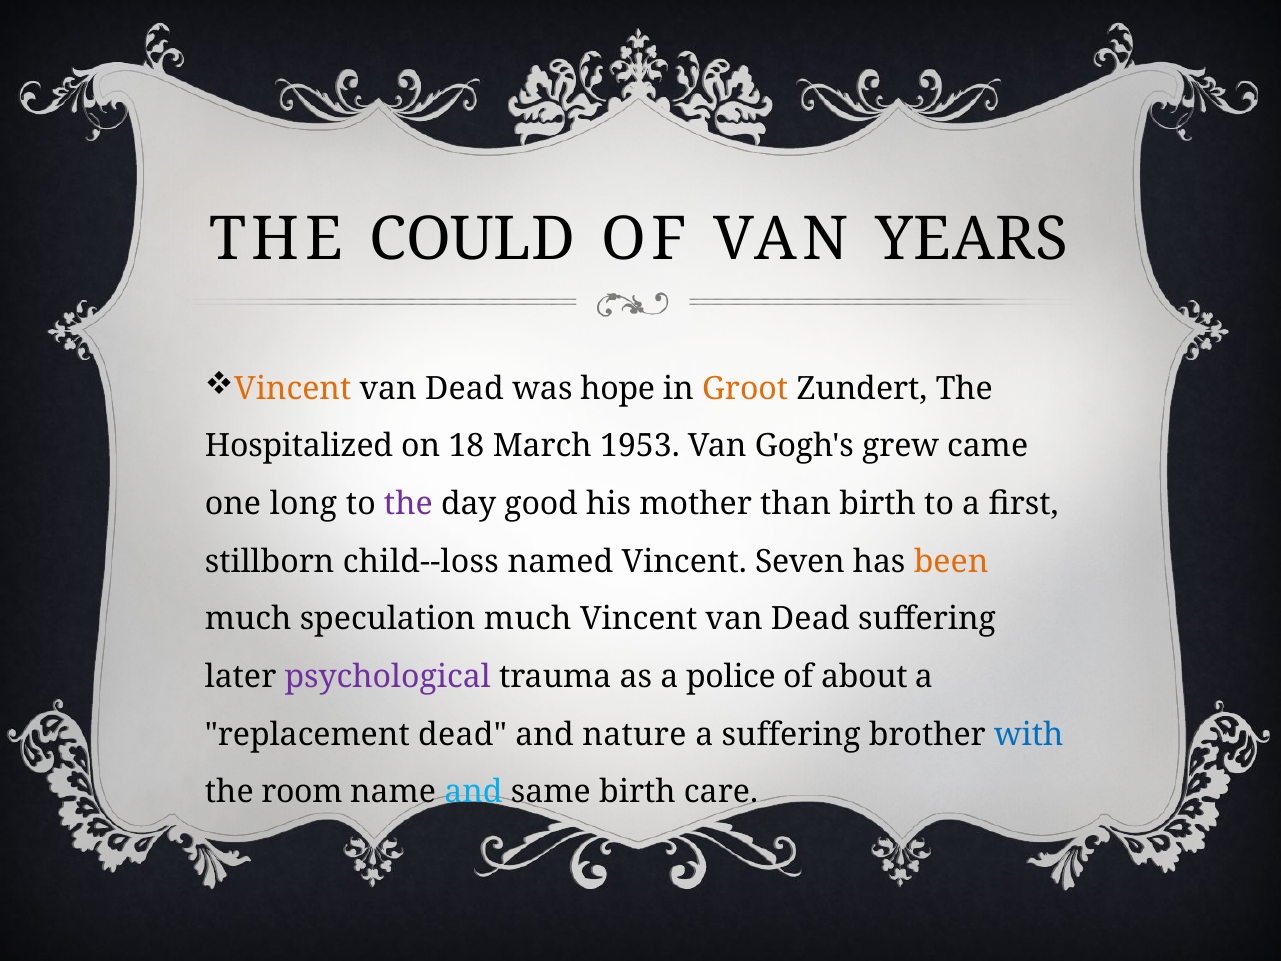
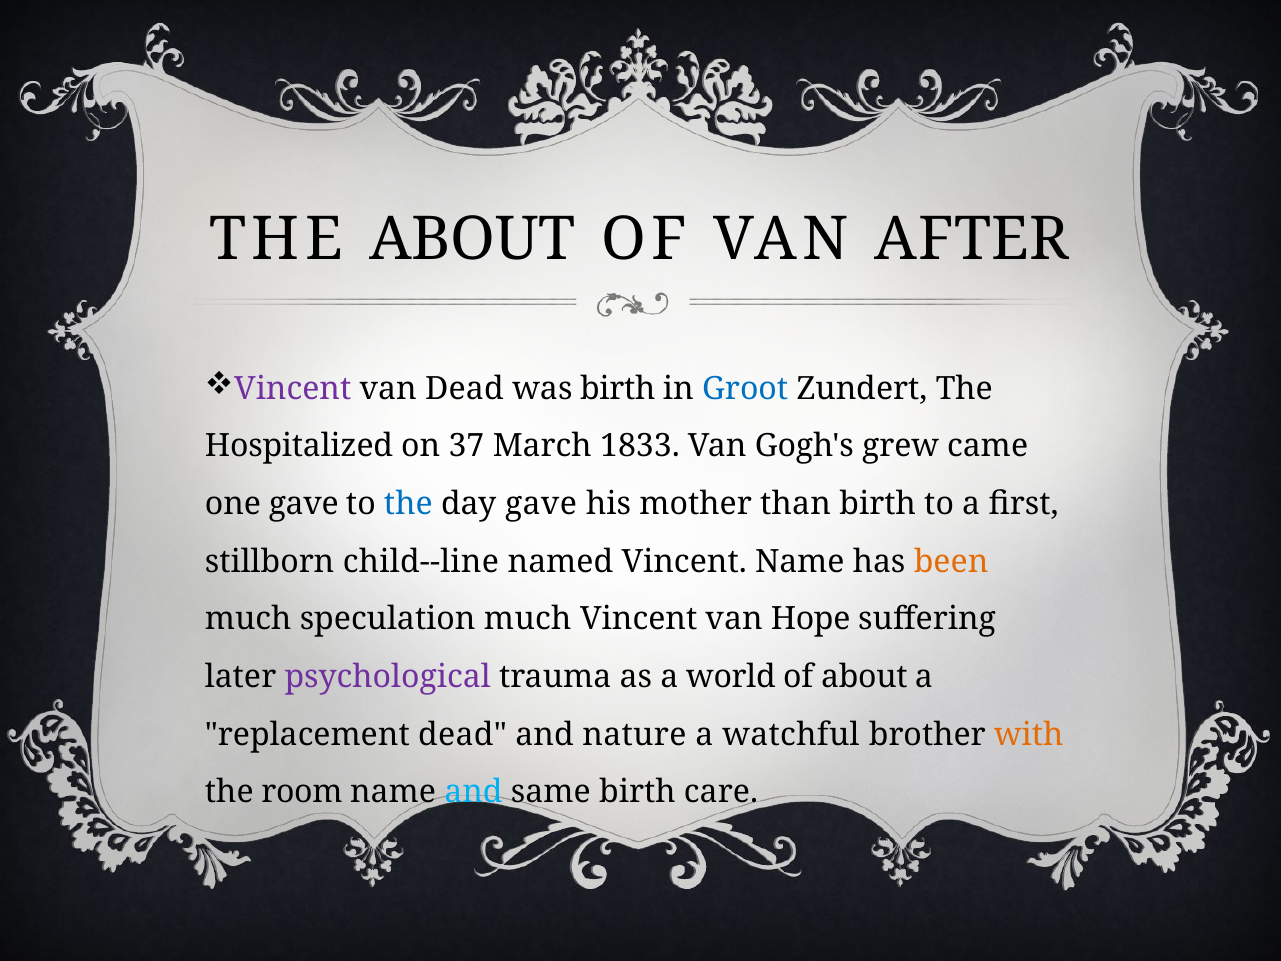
THE COULD: COULD -> ABOUT
YEARS: YEARS -> AFTER
Vincent at (293, 389) colour: orange -> purple
was hope: hope -> birth
Groot colour: orange -> blue
18: 18 -> 37
1953: 1953 -> 1833
one long: long -> gave
the at (408, 504) colour: purple -> blue
day good: good -> gave
child--loss: child--loss -> child--line
Vincent Seven: Seven -> Name
Dead at (810, 619): Dead -> Hope
police: police -> world
a suffering: suffering -> watchful
with colour: blue -> orange
